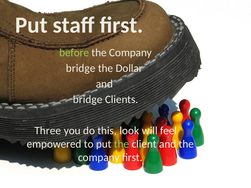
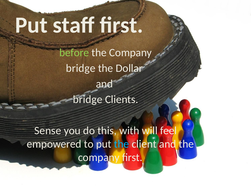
Three: Three -> Sense
look: look -> with
the at (122, 144) colour: light green -> light blue
